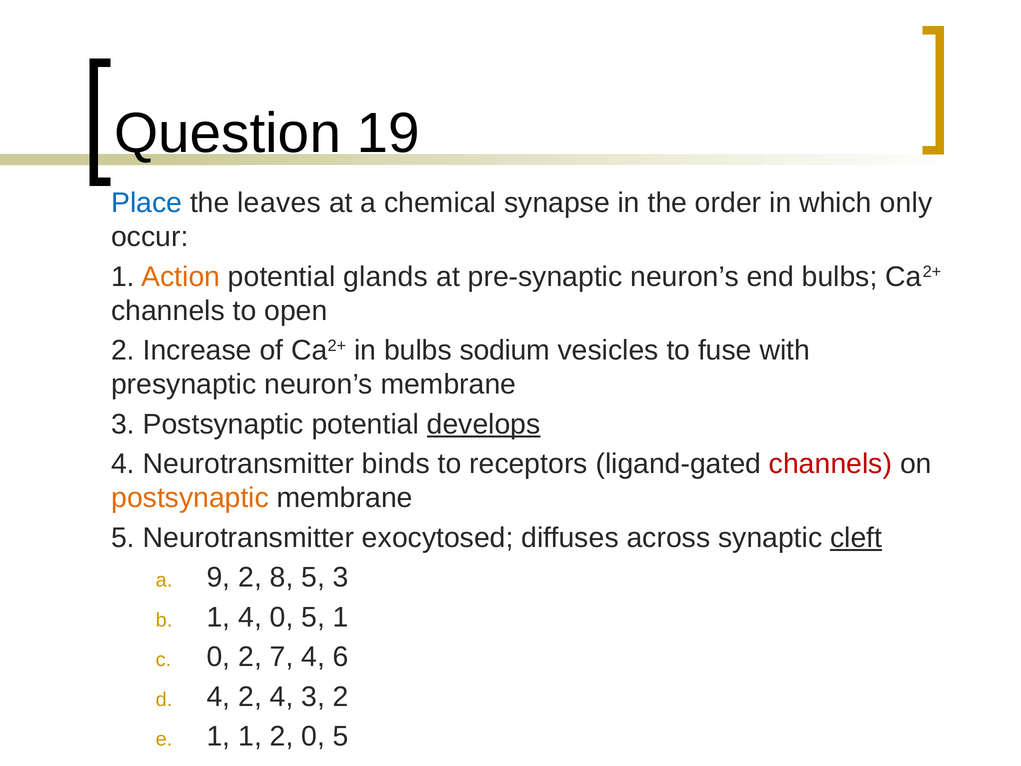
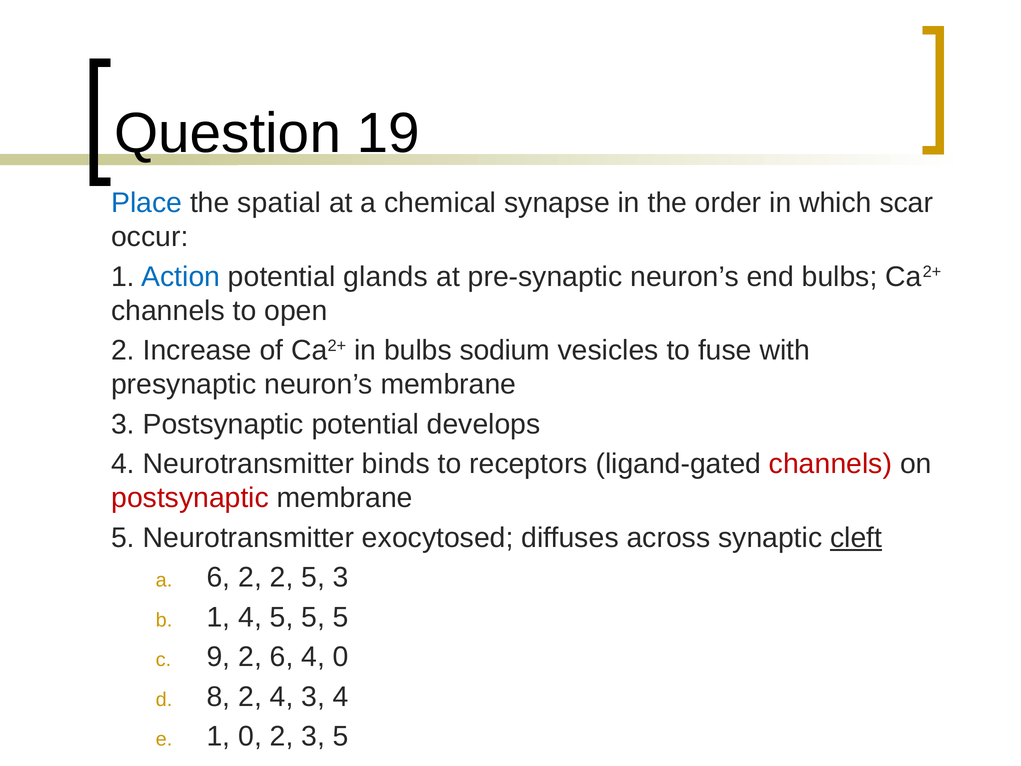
leaves: leaves -> spatial
only: only -> scar
Action colour: orange -> blue
develops underline: present -> none
postsynaptic at (190, 498) colour: orange -> red
a 9: 9 -> 6
2 8: 8 -> 2
4 0: 0 -> 5
1 at (341, 617): 1 -> 5
0 at (219, 657): 0 -> 9
2 7: 7 -> 6
4 6: 6 -> 0
4 at (219, 696): 4 -> 8
3 2: 2 -> 4
1 1: 1 -> 0
2 0: 0 -> 3
